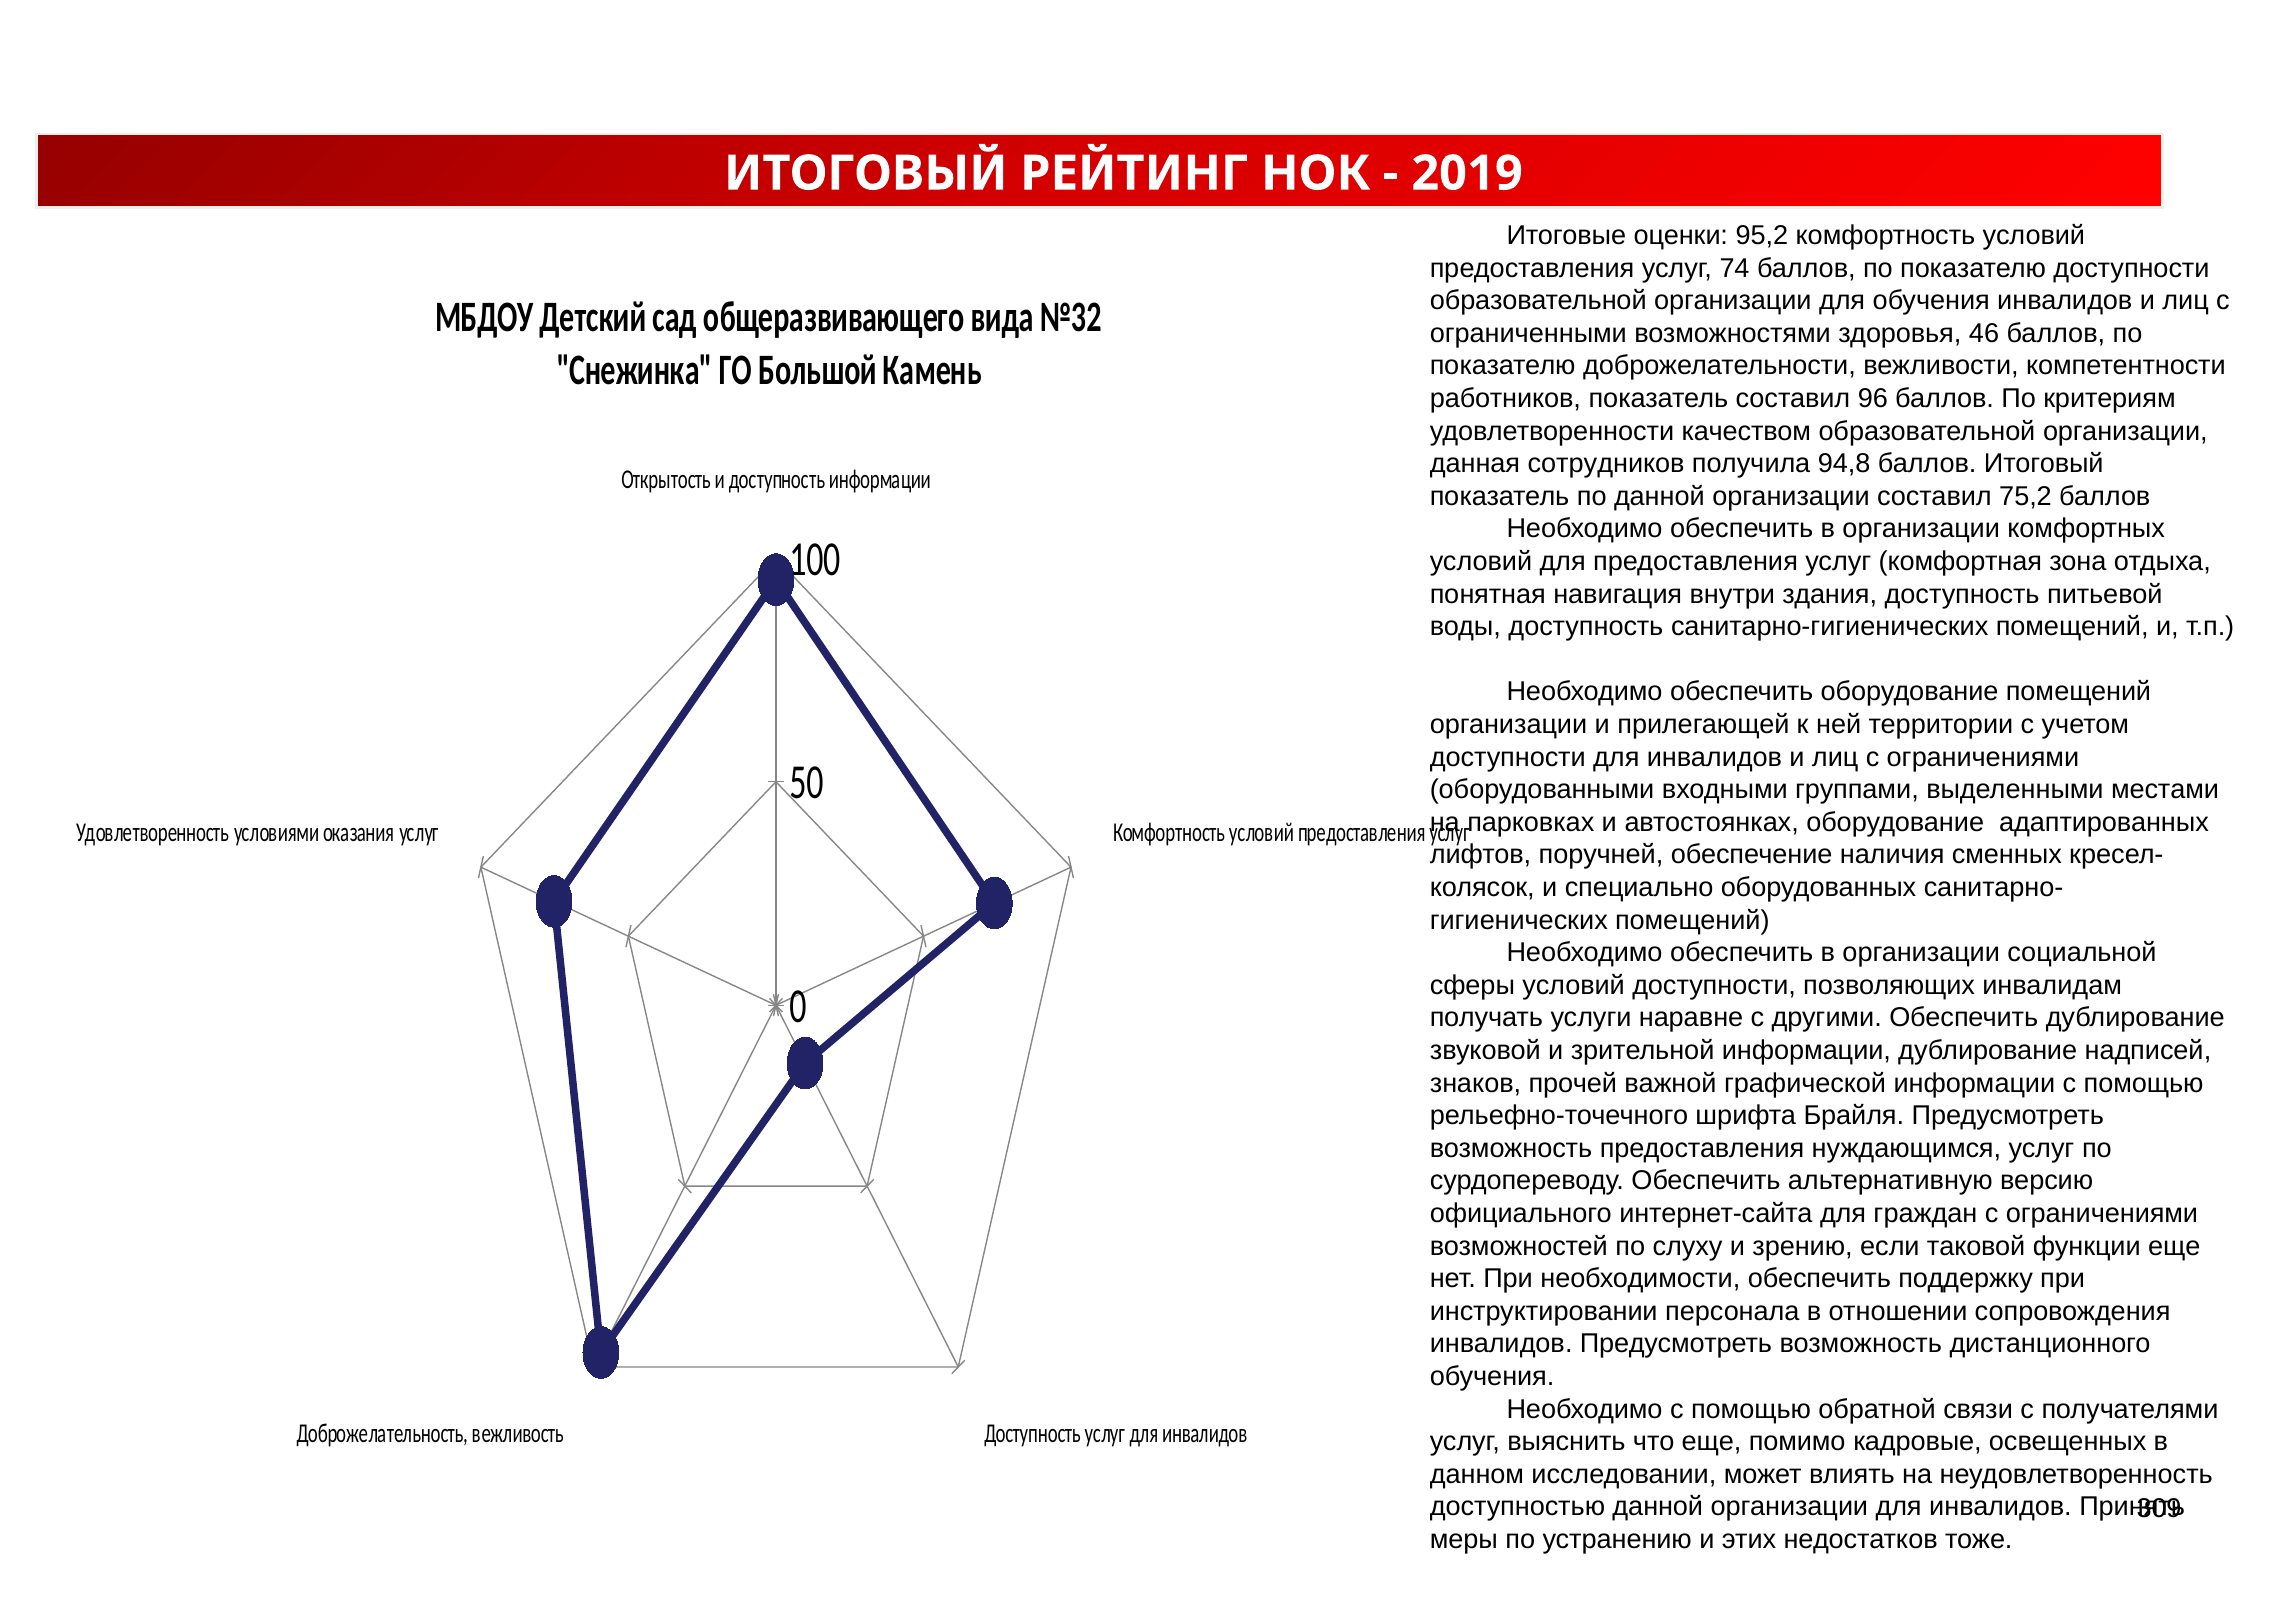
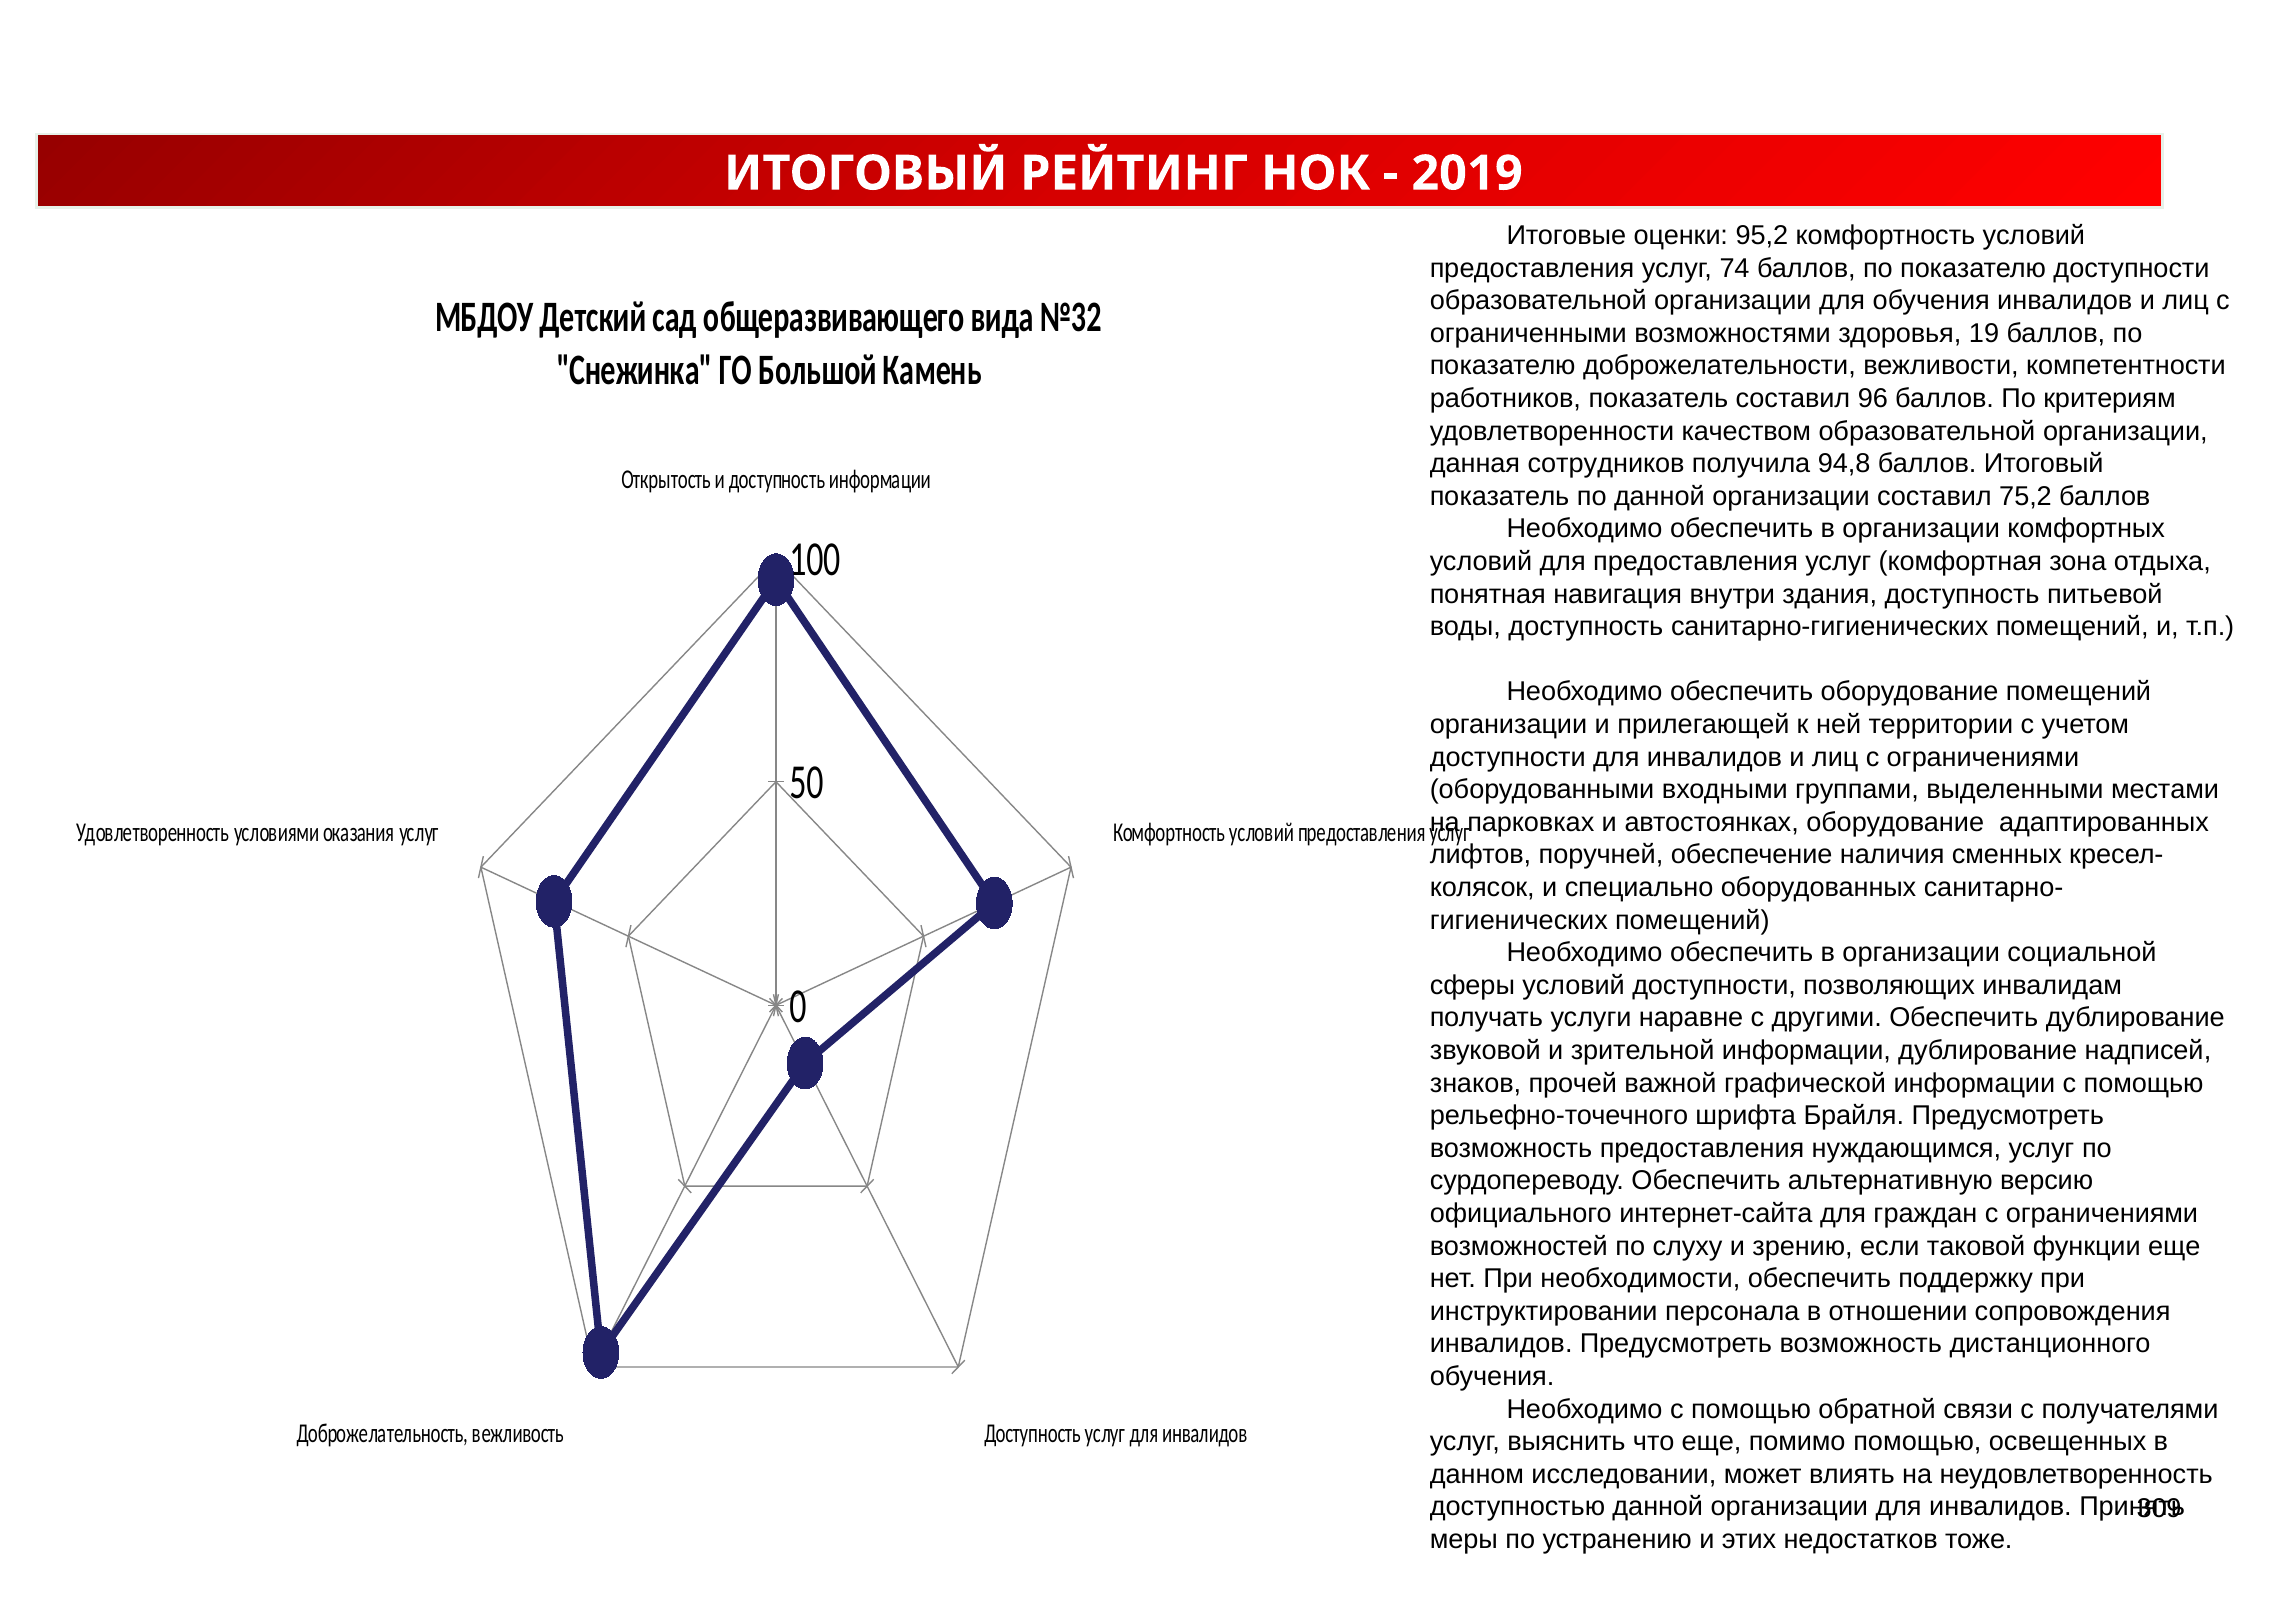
46: 46 -> 19
помимо кадровые: кадровые -> помощью
